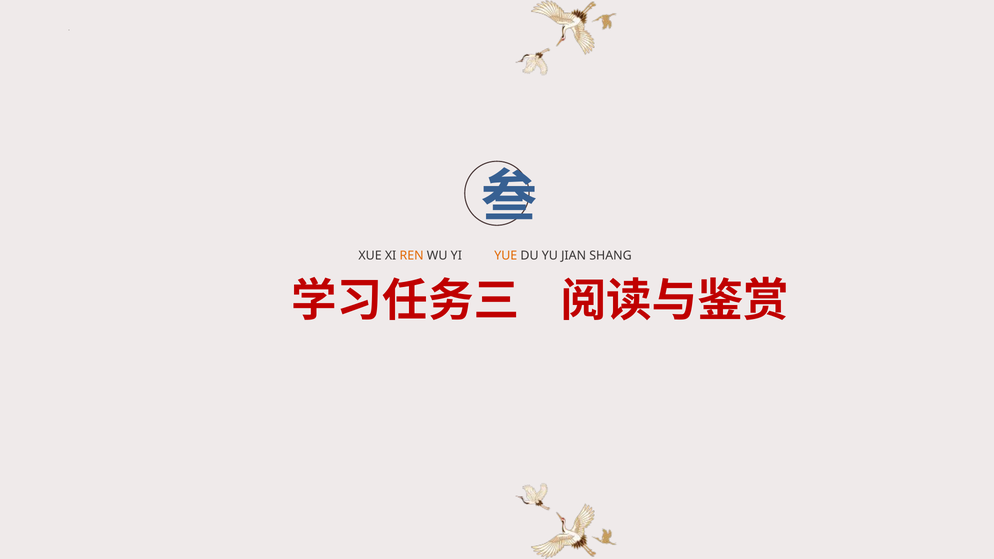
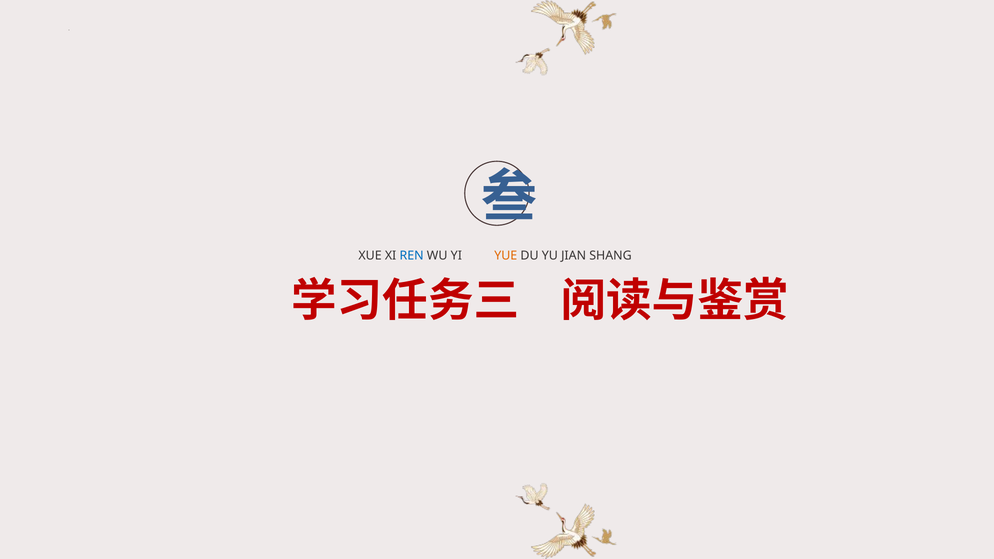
REN colour: orange -> blue
